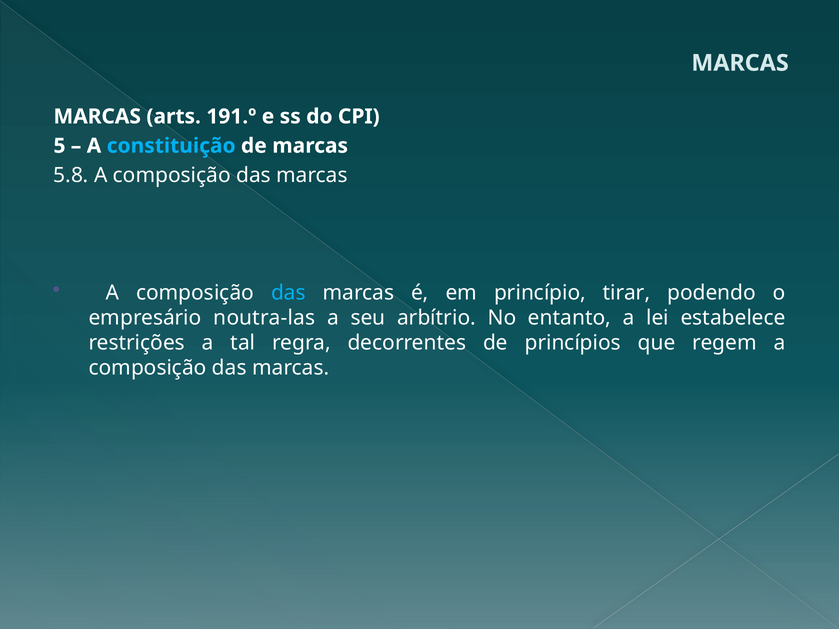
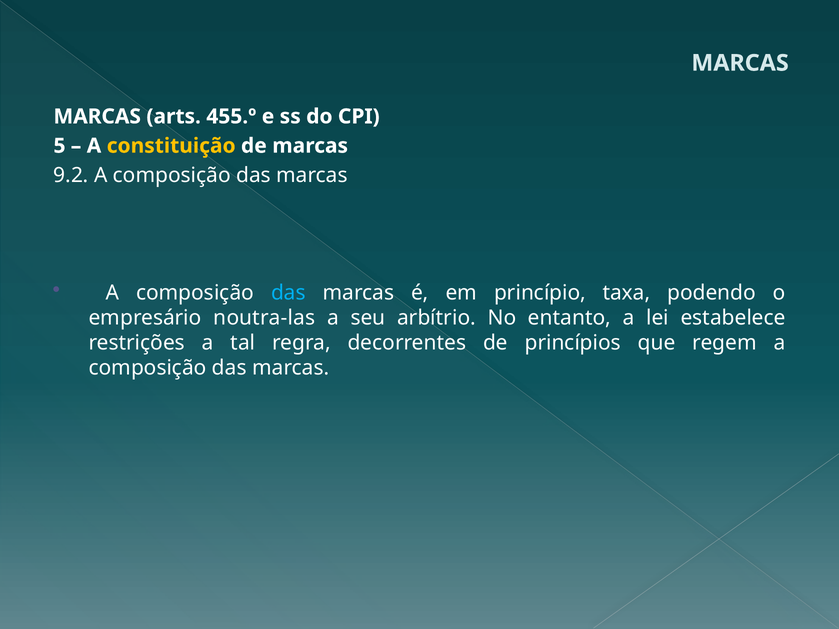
191.º: 191.º -> 455.º
constituição colour: light blue -> yellow
5.8: 5.8 -> 9.2
tirar: tirar -> taxa
